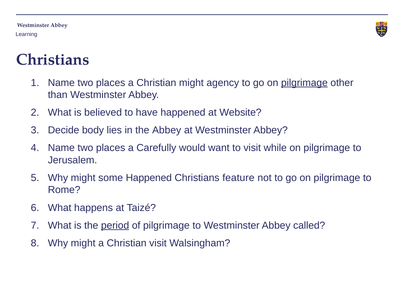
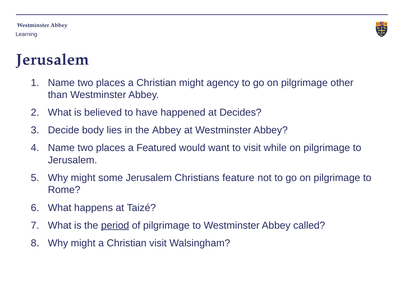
Christians at (53, 60): Christians -> Jerusalem
pilgrimage at (304, 83) underline: present -> none
Website: Website -> Decides
Carefully: Carefully -> Featured
some Happened: Happened -> Jerusalem
